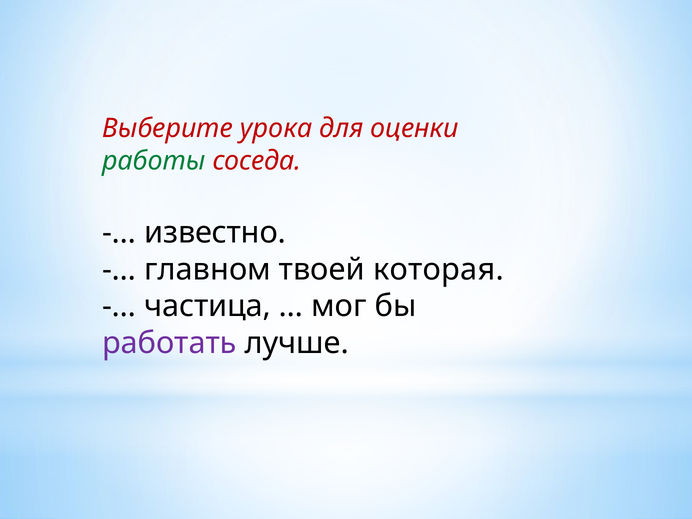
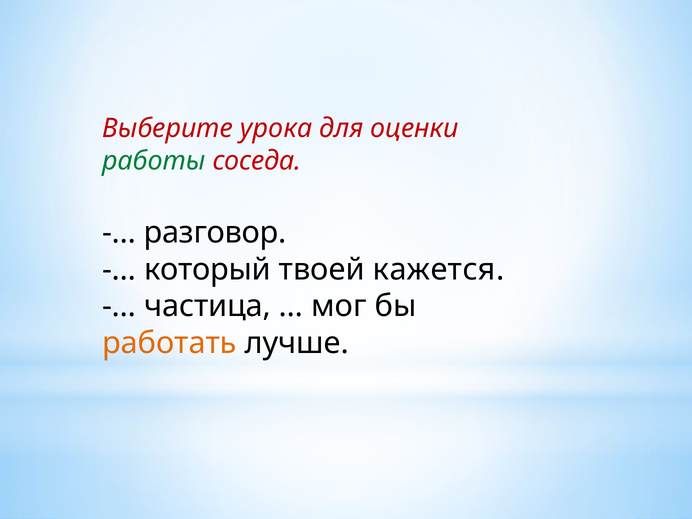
известно: известно -> разговор
главном: главном -> который
которая: которая -> кажется
работать colour: purple -> orange
